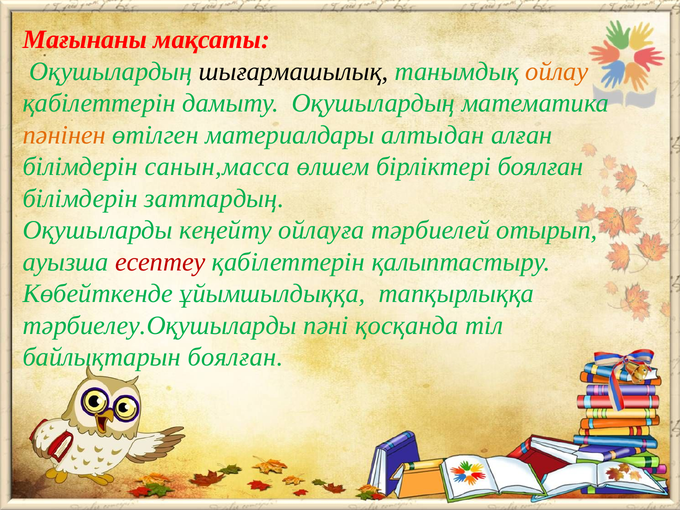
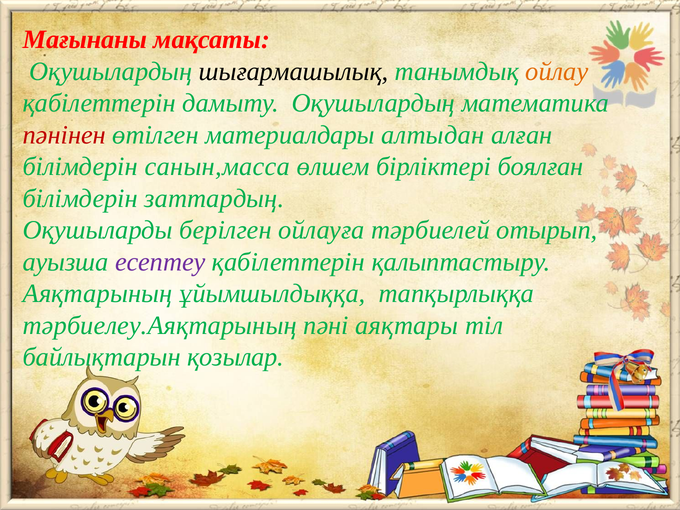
пәнінен colour: orange -> red
кеңейту: кеңейту -> берілген
есептеу colour: red -> purple
Көбейткенде: Көбейткенде -> Аяқтарының
тәрбиелеу.Оқушыларды: тәрбиелеу.Оқушыларды -> тәрбиелеу.Аяқтарының
қосқанда: қосқанда -> аяқтары
байлықтарын боялған: боялған -> қозылар
